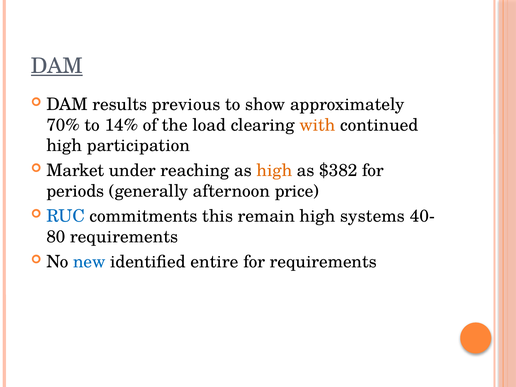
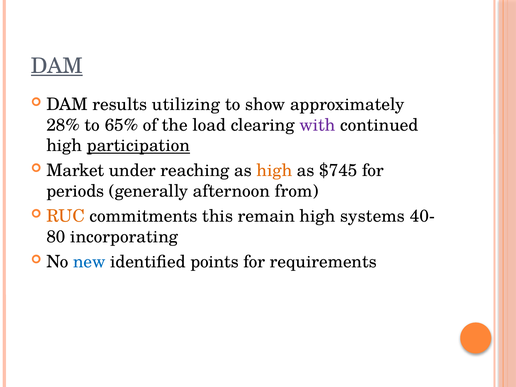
previous: previous -> utilizing
70%: 70% -> 28%
14%: 14% -> 65%
with colour: orange -> purple
participation underline: none -> present
$382: $382 -> $745
price: price -> from
RUC colour: blue -> orange
requirements at (124, 237): requirements -> incorporating
entire: entire -> points
